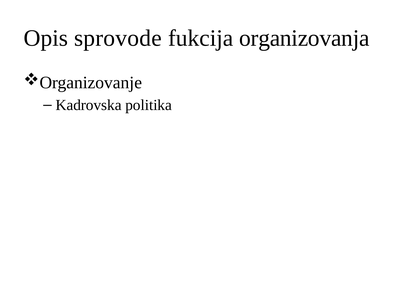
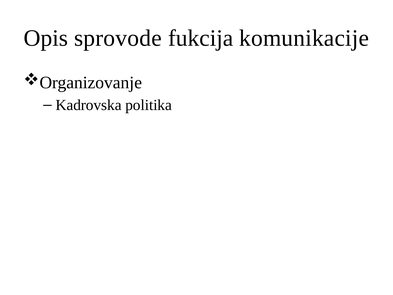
organizovanja: organizovanja -> komunikacije
